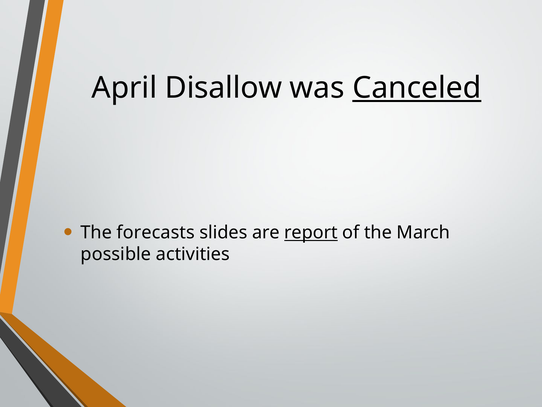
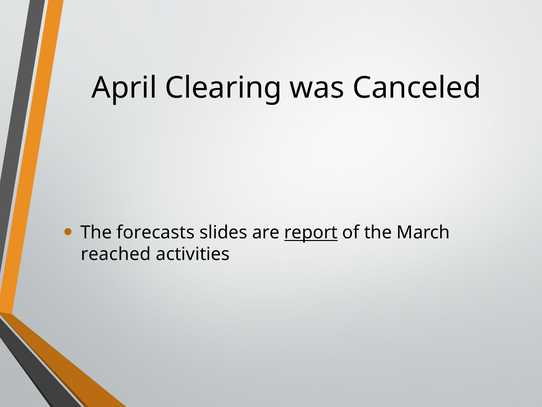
Disallow: Disallow -> Clearing
Canceled underline: present -> none
possible: possible -> reached
